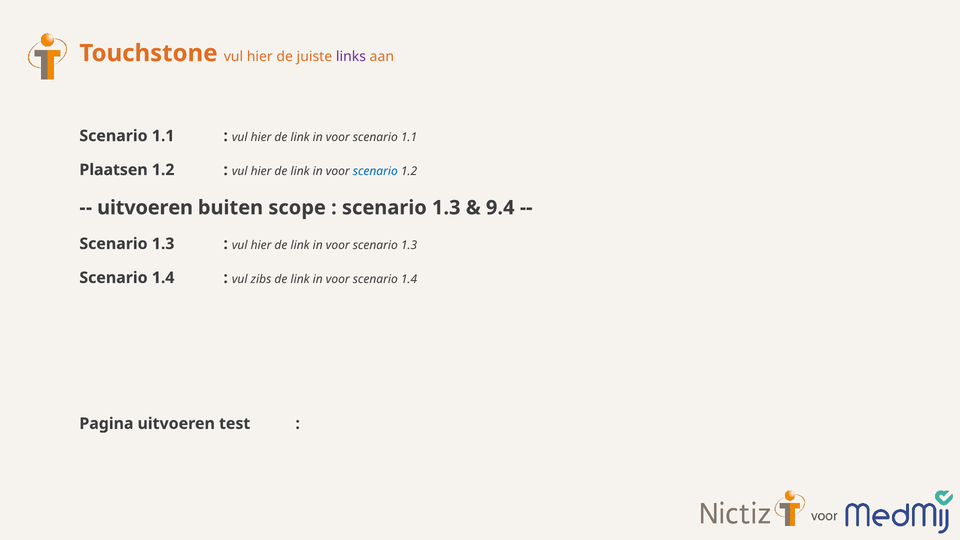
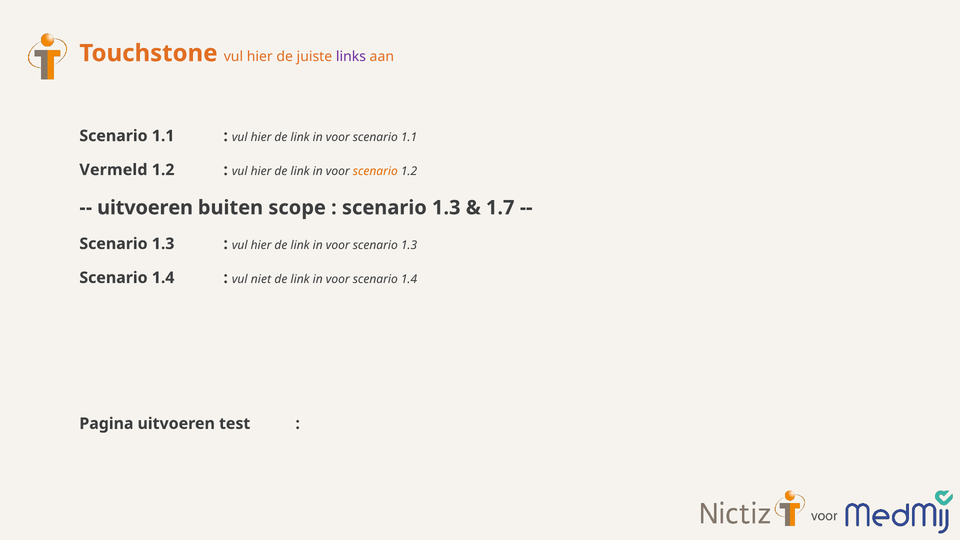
Plaatsen: Plaatsen -> Vermeld
scenario at (375, 171) colour: blue -> orange
9.4: 9.4 -> 1.7
zibs: zibs -> niet
